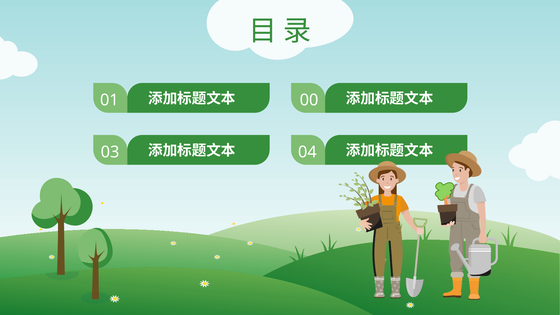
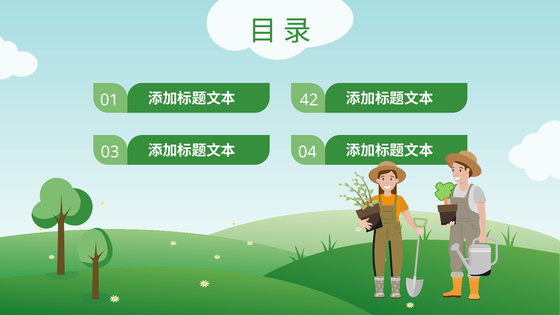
00: 00 -> 42
